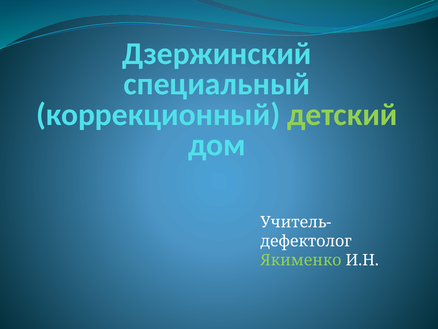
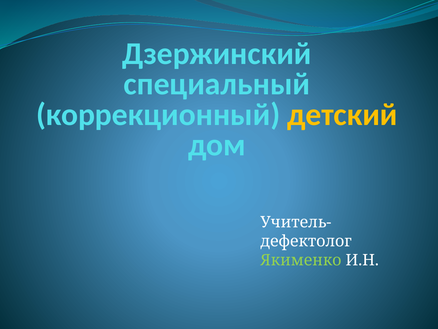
детский colour: light green -> yellow
